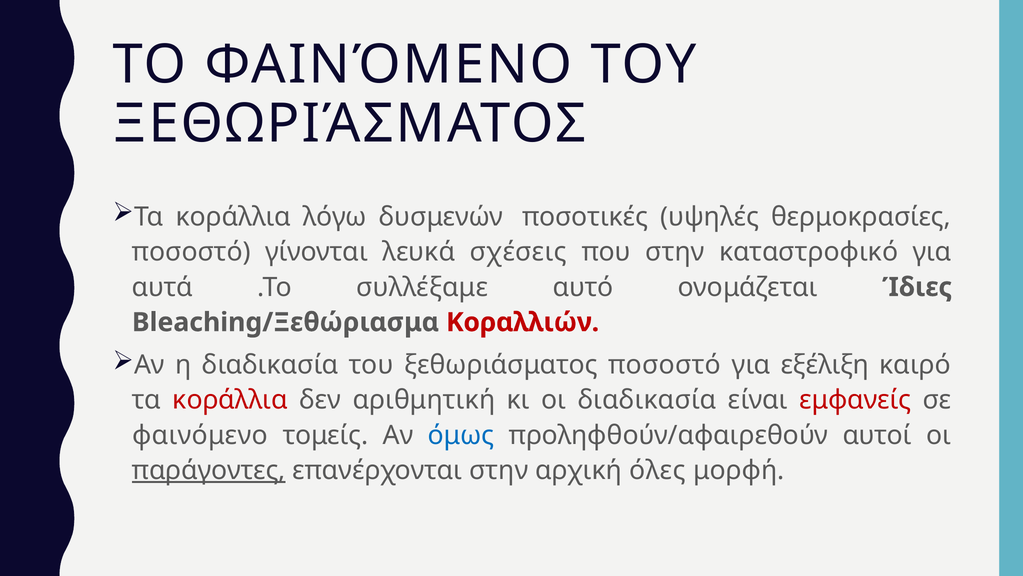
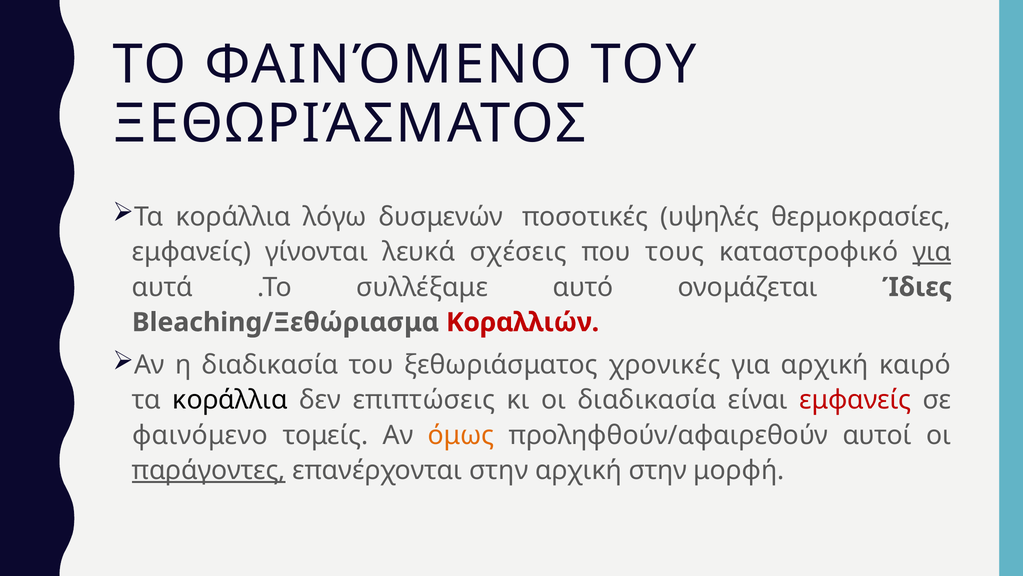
ποσοστό at (191, 252): ποσοστό -> εμφανείς
που στην: στην -> τους
για at (932, 252) underline: none -> present
ξεθωριάσματος ποσοστό: ποσοστό -> χρονικές
για εξέλιξη: εξέλιξη -> αρχική
κοράλλια at (230, 400) colour: red -> black
αριθμητική: αριθμητική -> επιπτώσεις
όμως colour: blue -> orange
αρχική όλες: όλες -> στην
